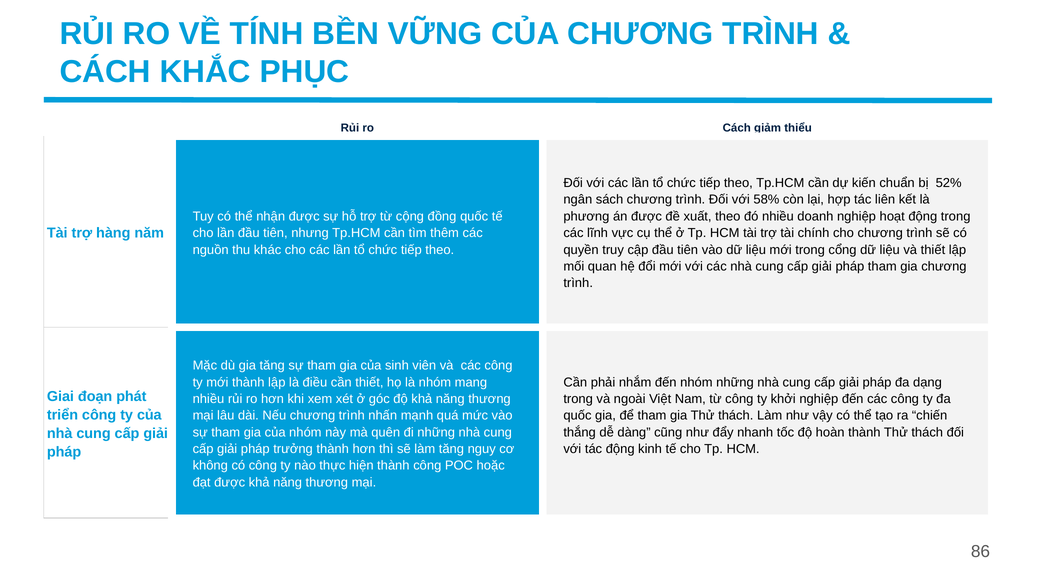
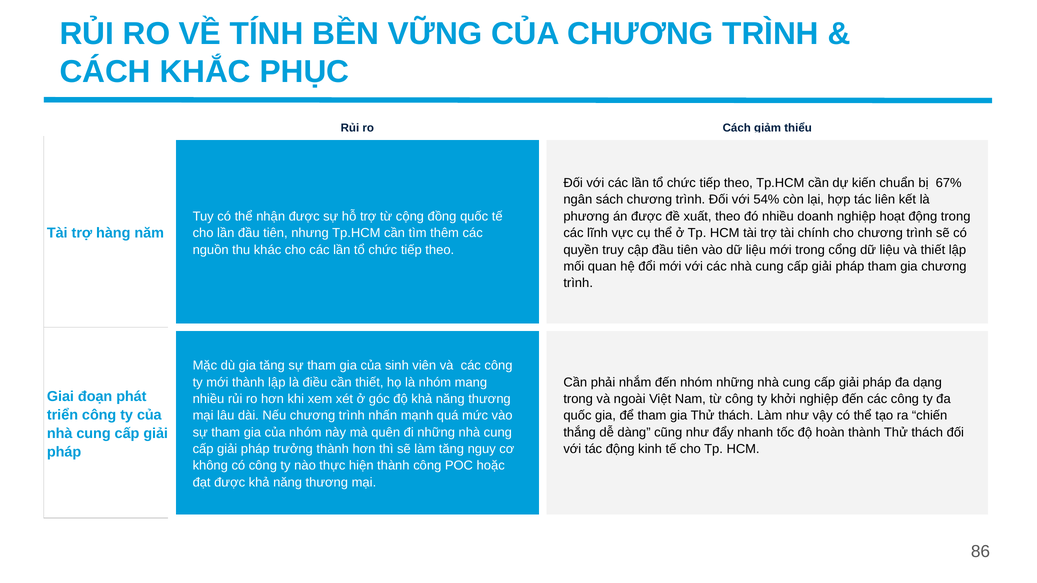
52%: 52% -> 67%
58%: 58% -> 54%
